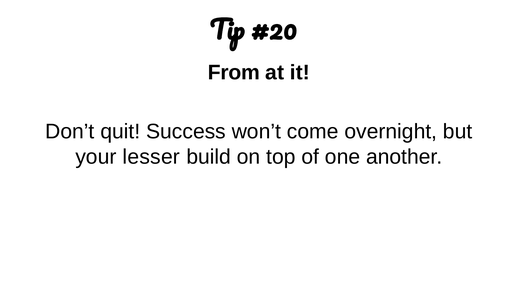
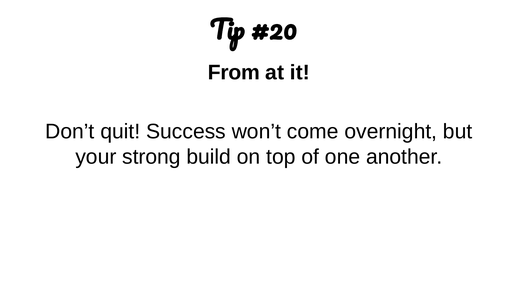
lesser: lesser -> strong
